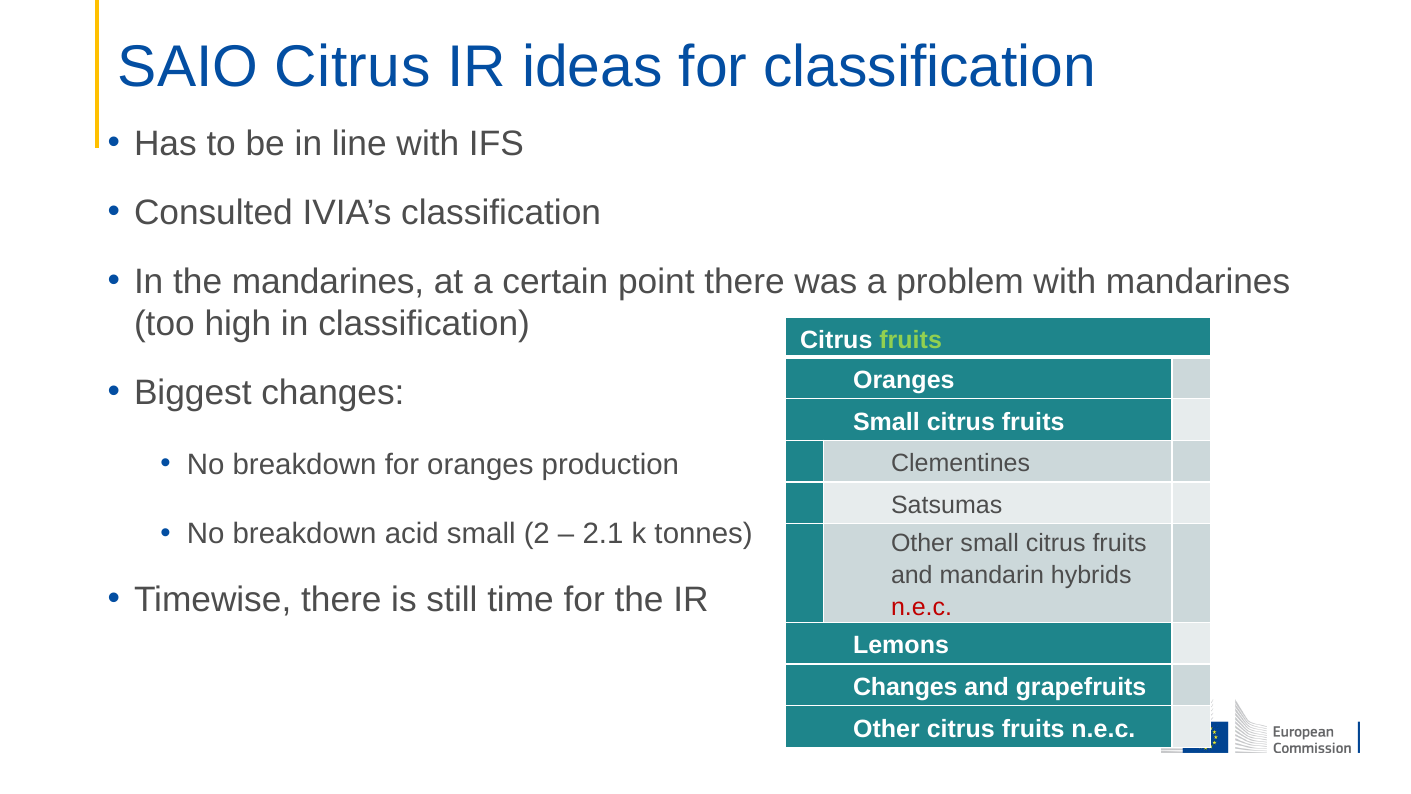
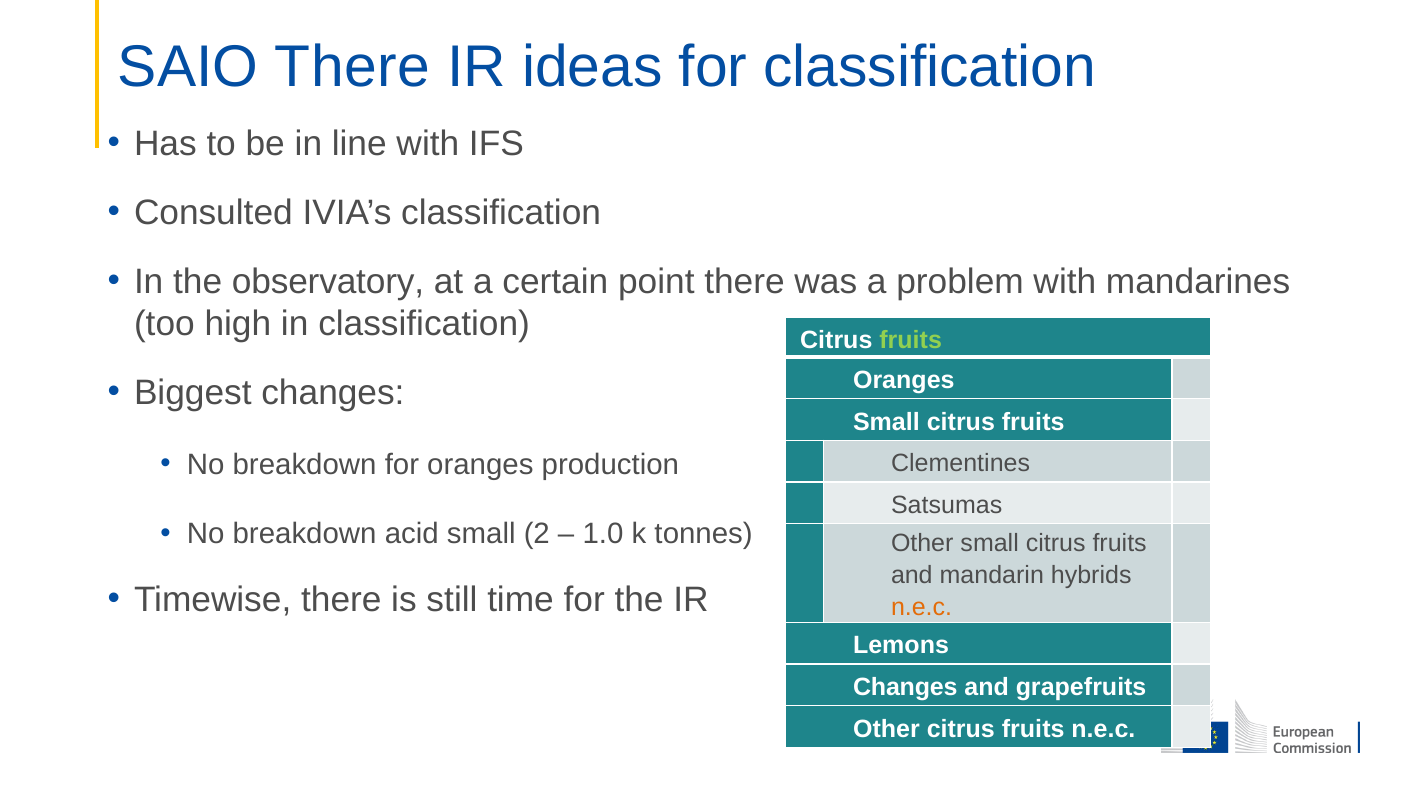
SAIO Citrus: Citrus -> There
the mandarines: mandarines -> observatory
2.1: 2.1 -> 1.0
n.e.c at (922, 607) colour: red -> orange
